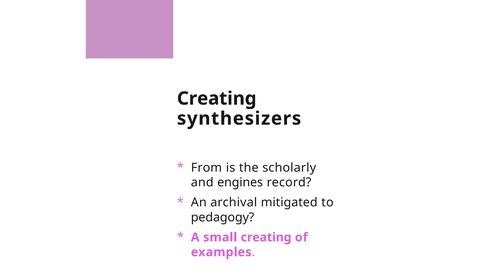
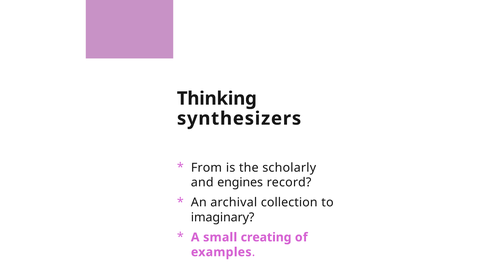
Creating at (217, 99): Creating -> Thinking
mitigated: mitigated -> collection
pedagogy: pedagogy -> imaginary
